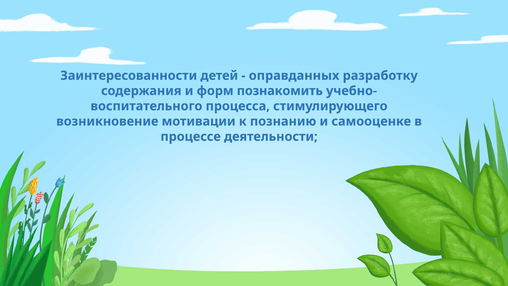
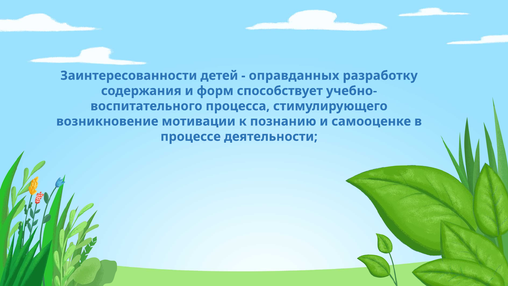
познакомить: познакомить -> способствует
